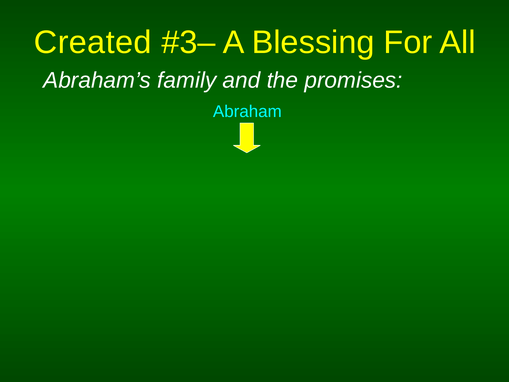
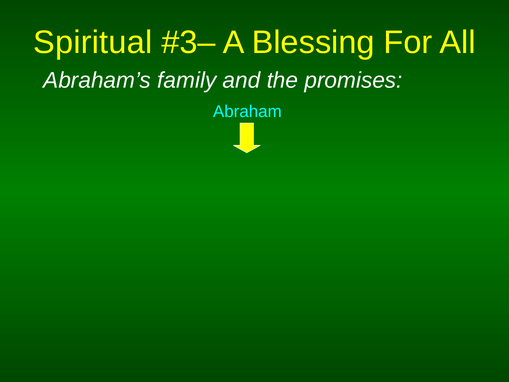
Created: Created -> Spiritual
